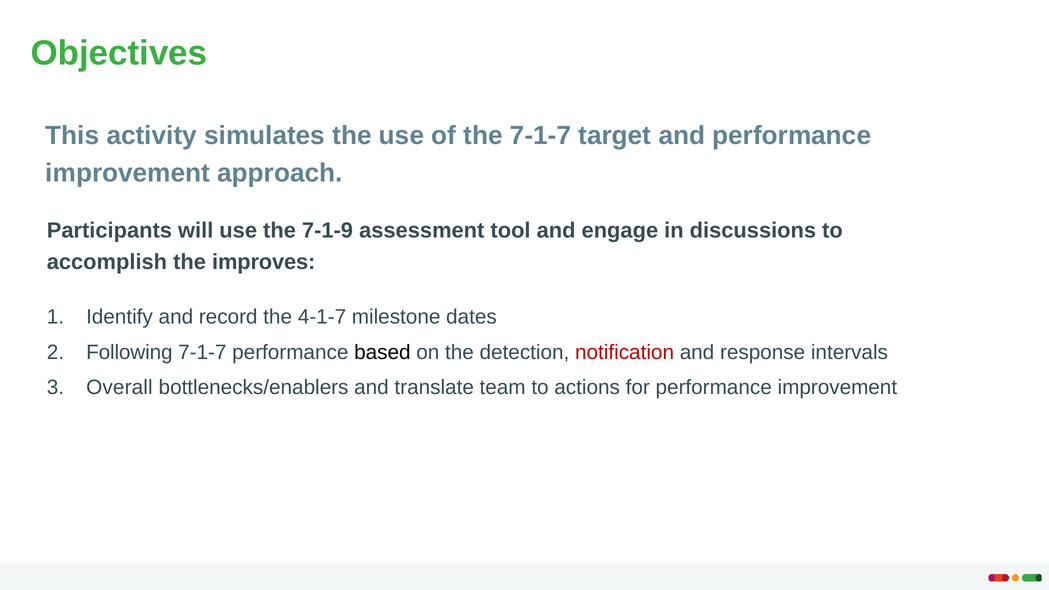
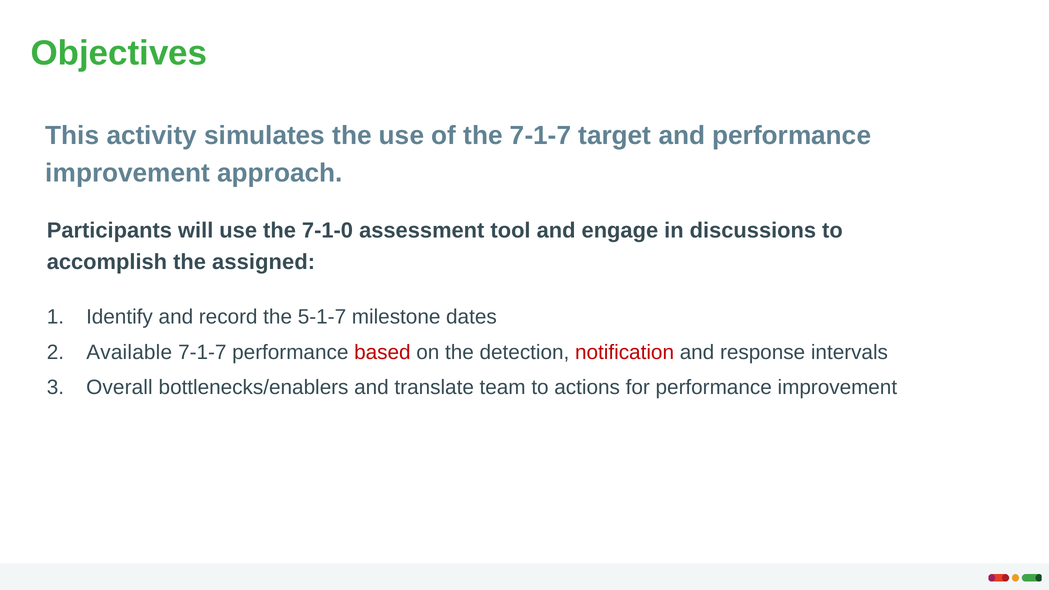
7-1-9: 7-1-9 -> 7-1-0
improves: improves -> assigned
4-1-7: 4-1-7 -> 5-1-7
Following: Following -> Available
based colour: black -> red
